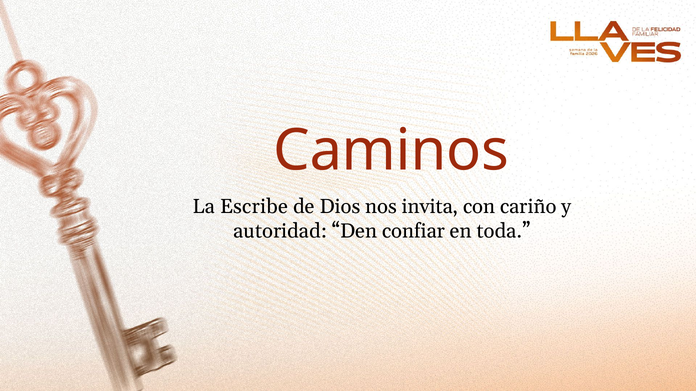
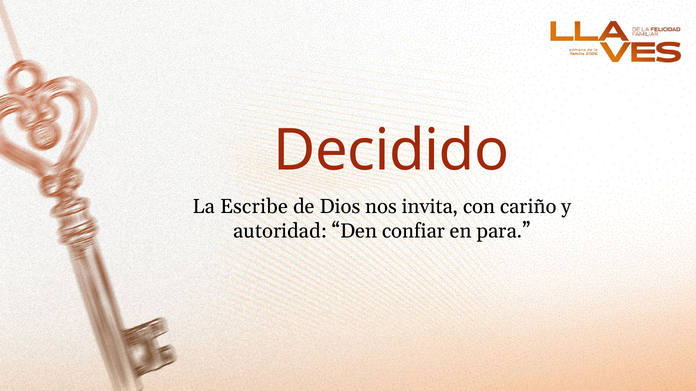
Caminos: Caminos -> Decidido
toda: toda -> para
